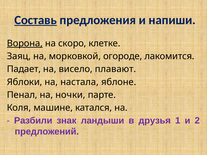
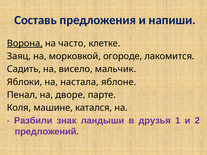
Составь underline: present -> none
скоро: скоро -> часто
Падает: Падает -> Садить
плавают: плавают -> мальчик
ночки: ночки -> дворе
